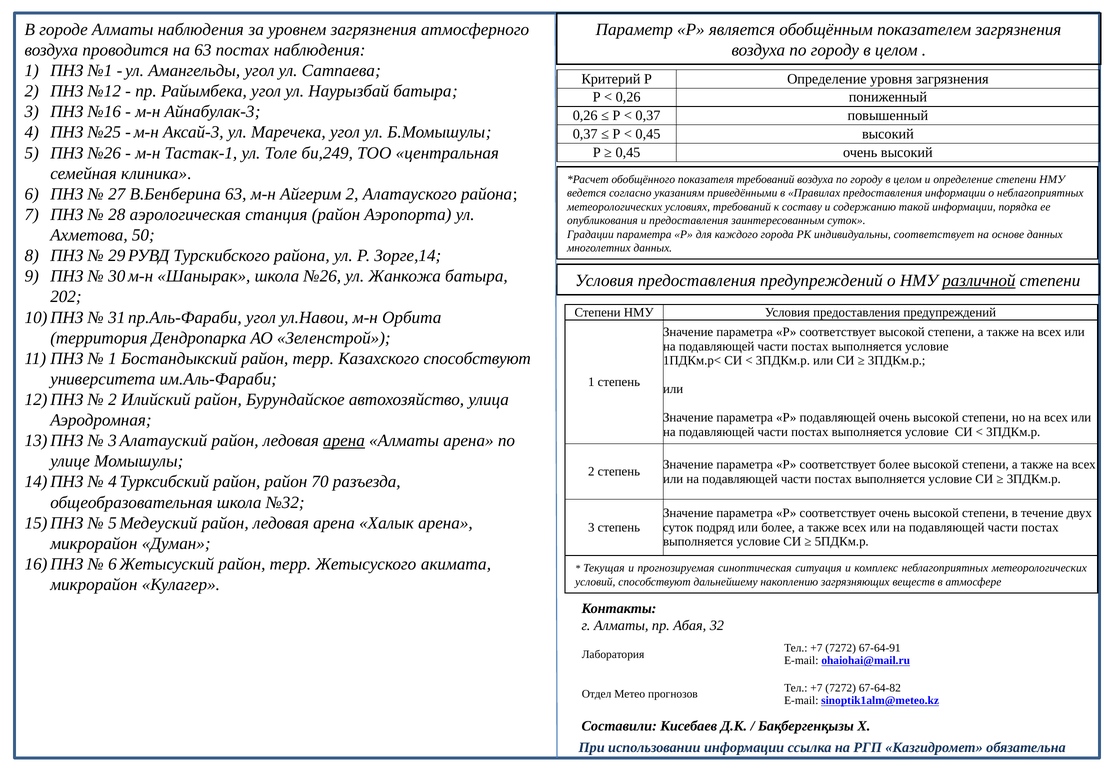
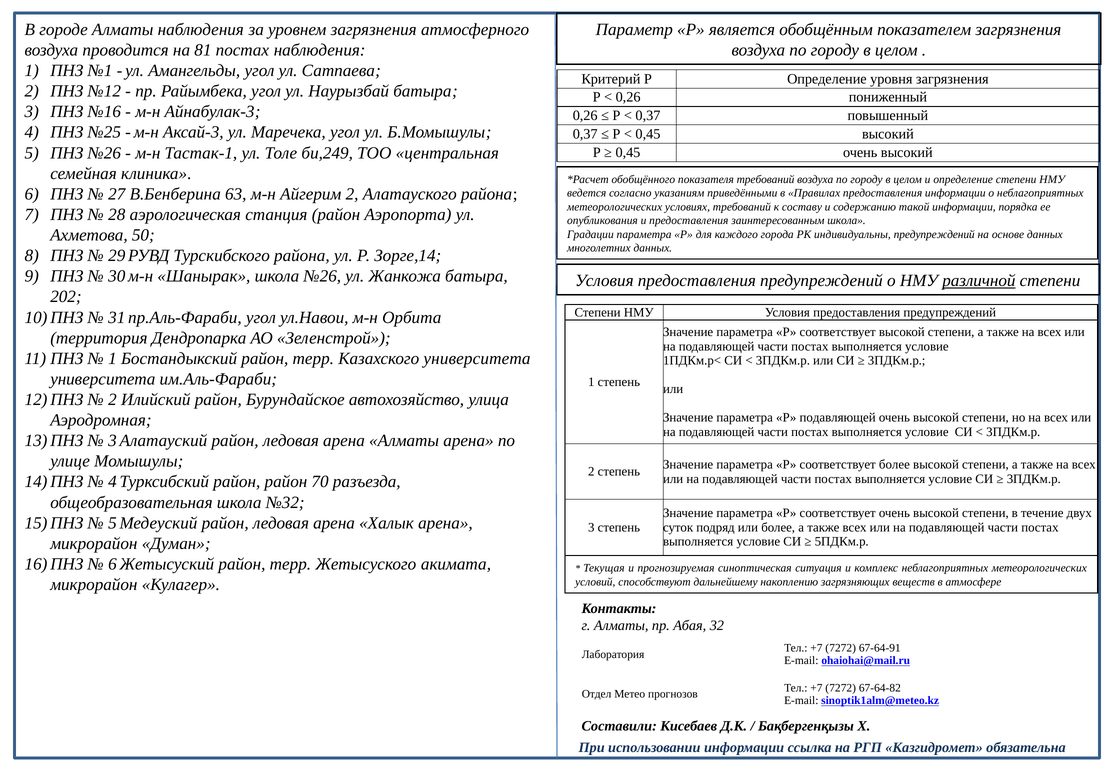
на 63: 63 -> 81
заинтересованным суток: суток -> школа
индивидуальны соответствует: соответствует -> предупреждений
Казахского способствуют: способствуют -> университета
арена at (344, 441) underline: present -> none
